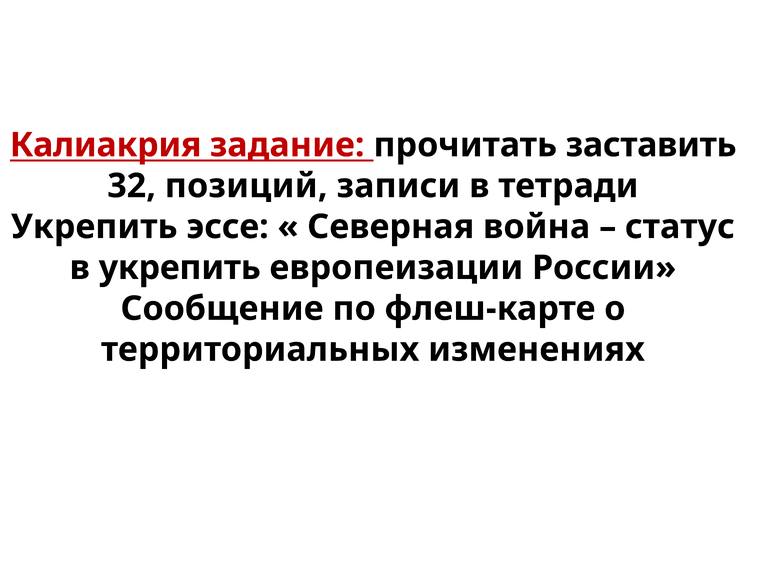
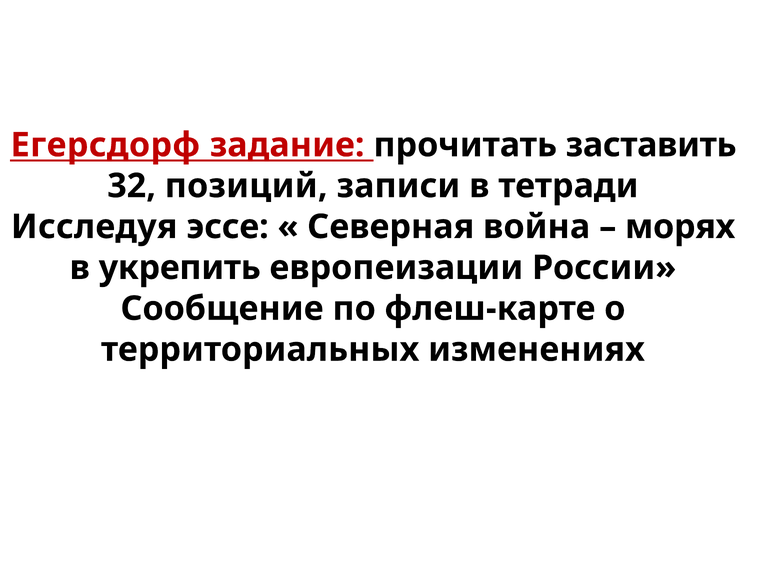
Калиакрия: Калиакрия -> Егерсдорф
Укрепить at (94, 227): Укрепить -> Исследуя
статус: статус -> морях
